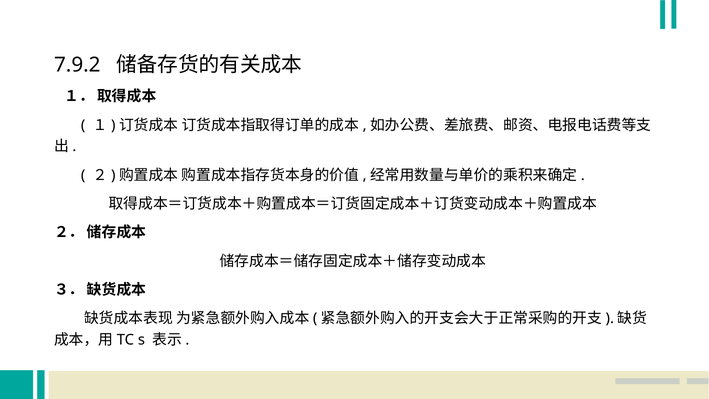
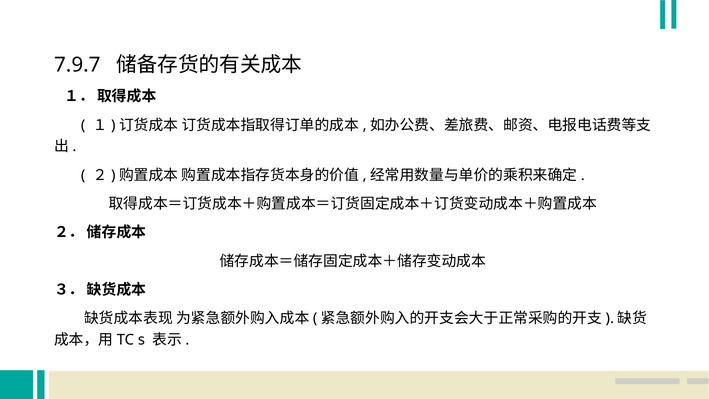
7.9.2: 7.9.2 -> 7.9.7
